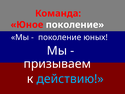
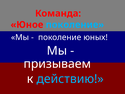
поколение at (75, 25) colour: white -> light blue
